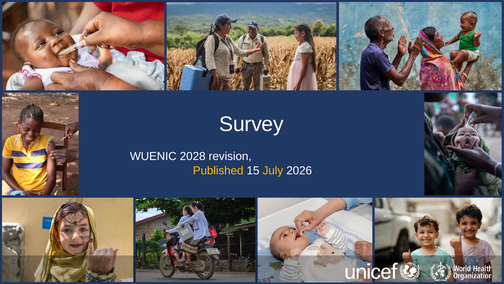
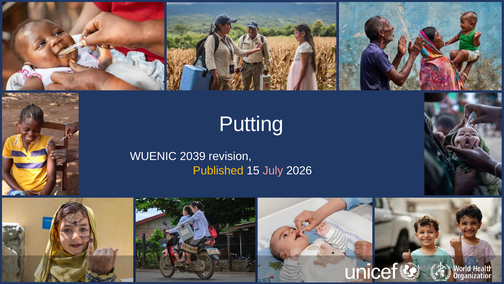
Survey: Survey -> Putting
2028: 2028 -> 2039
July colour: yellow -> pink
